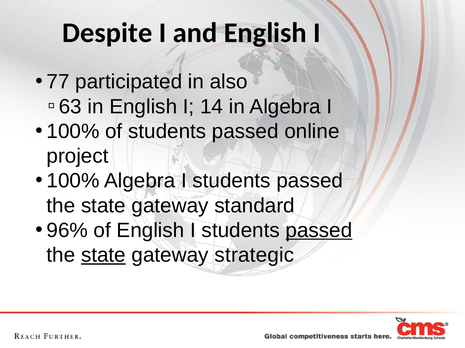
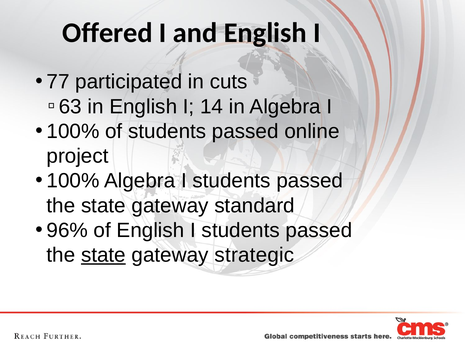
Despite: Despite -> Offered
also: also -> cuts
passed at (319, 231) underline: present -> none
